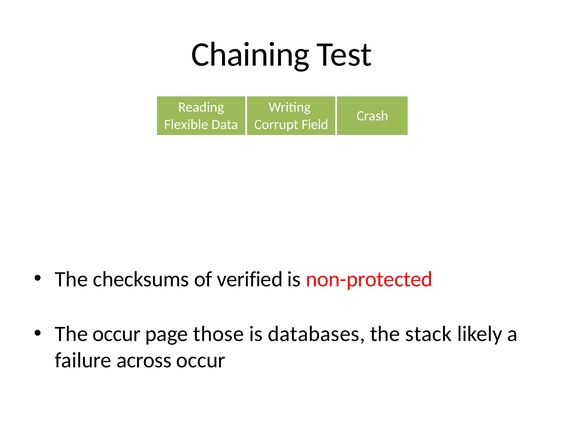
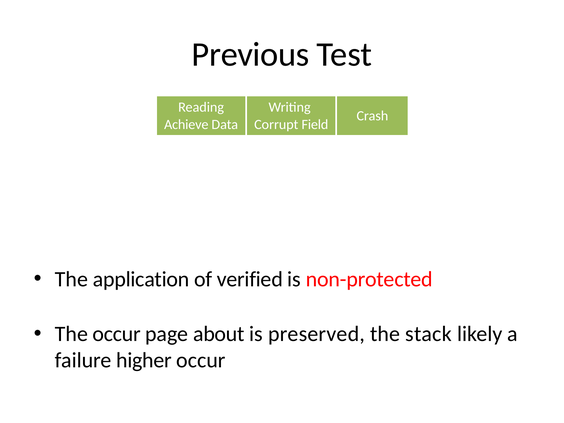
Chaining: Chaining -> Previous
Flexible: Flexible -> Achieve
checksums: checksums -> application
those: those -> about
databases: databases -> preserved
across: across -> higher
